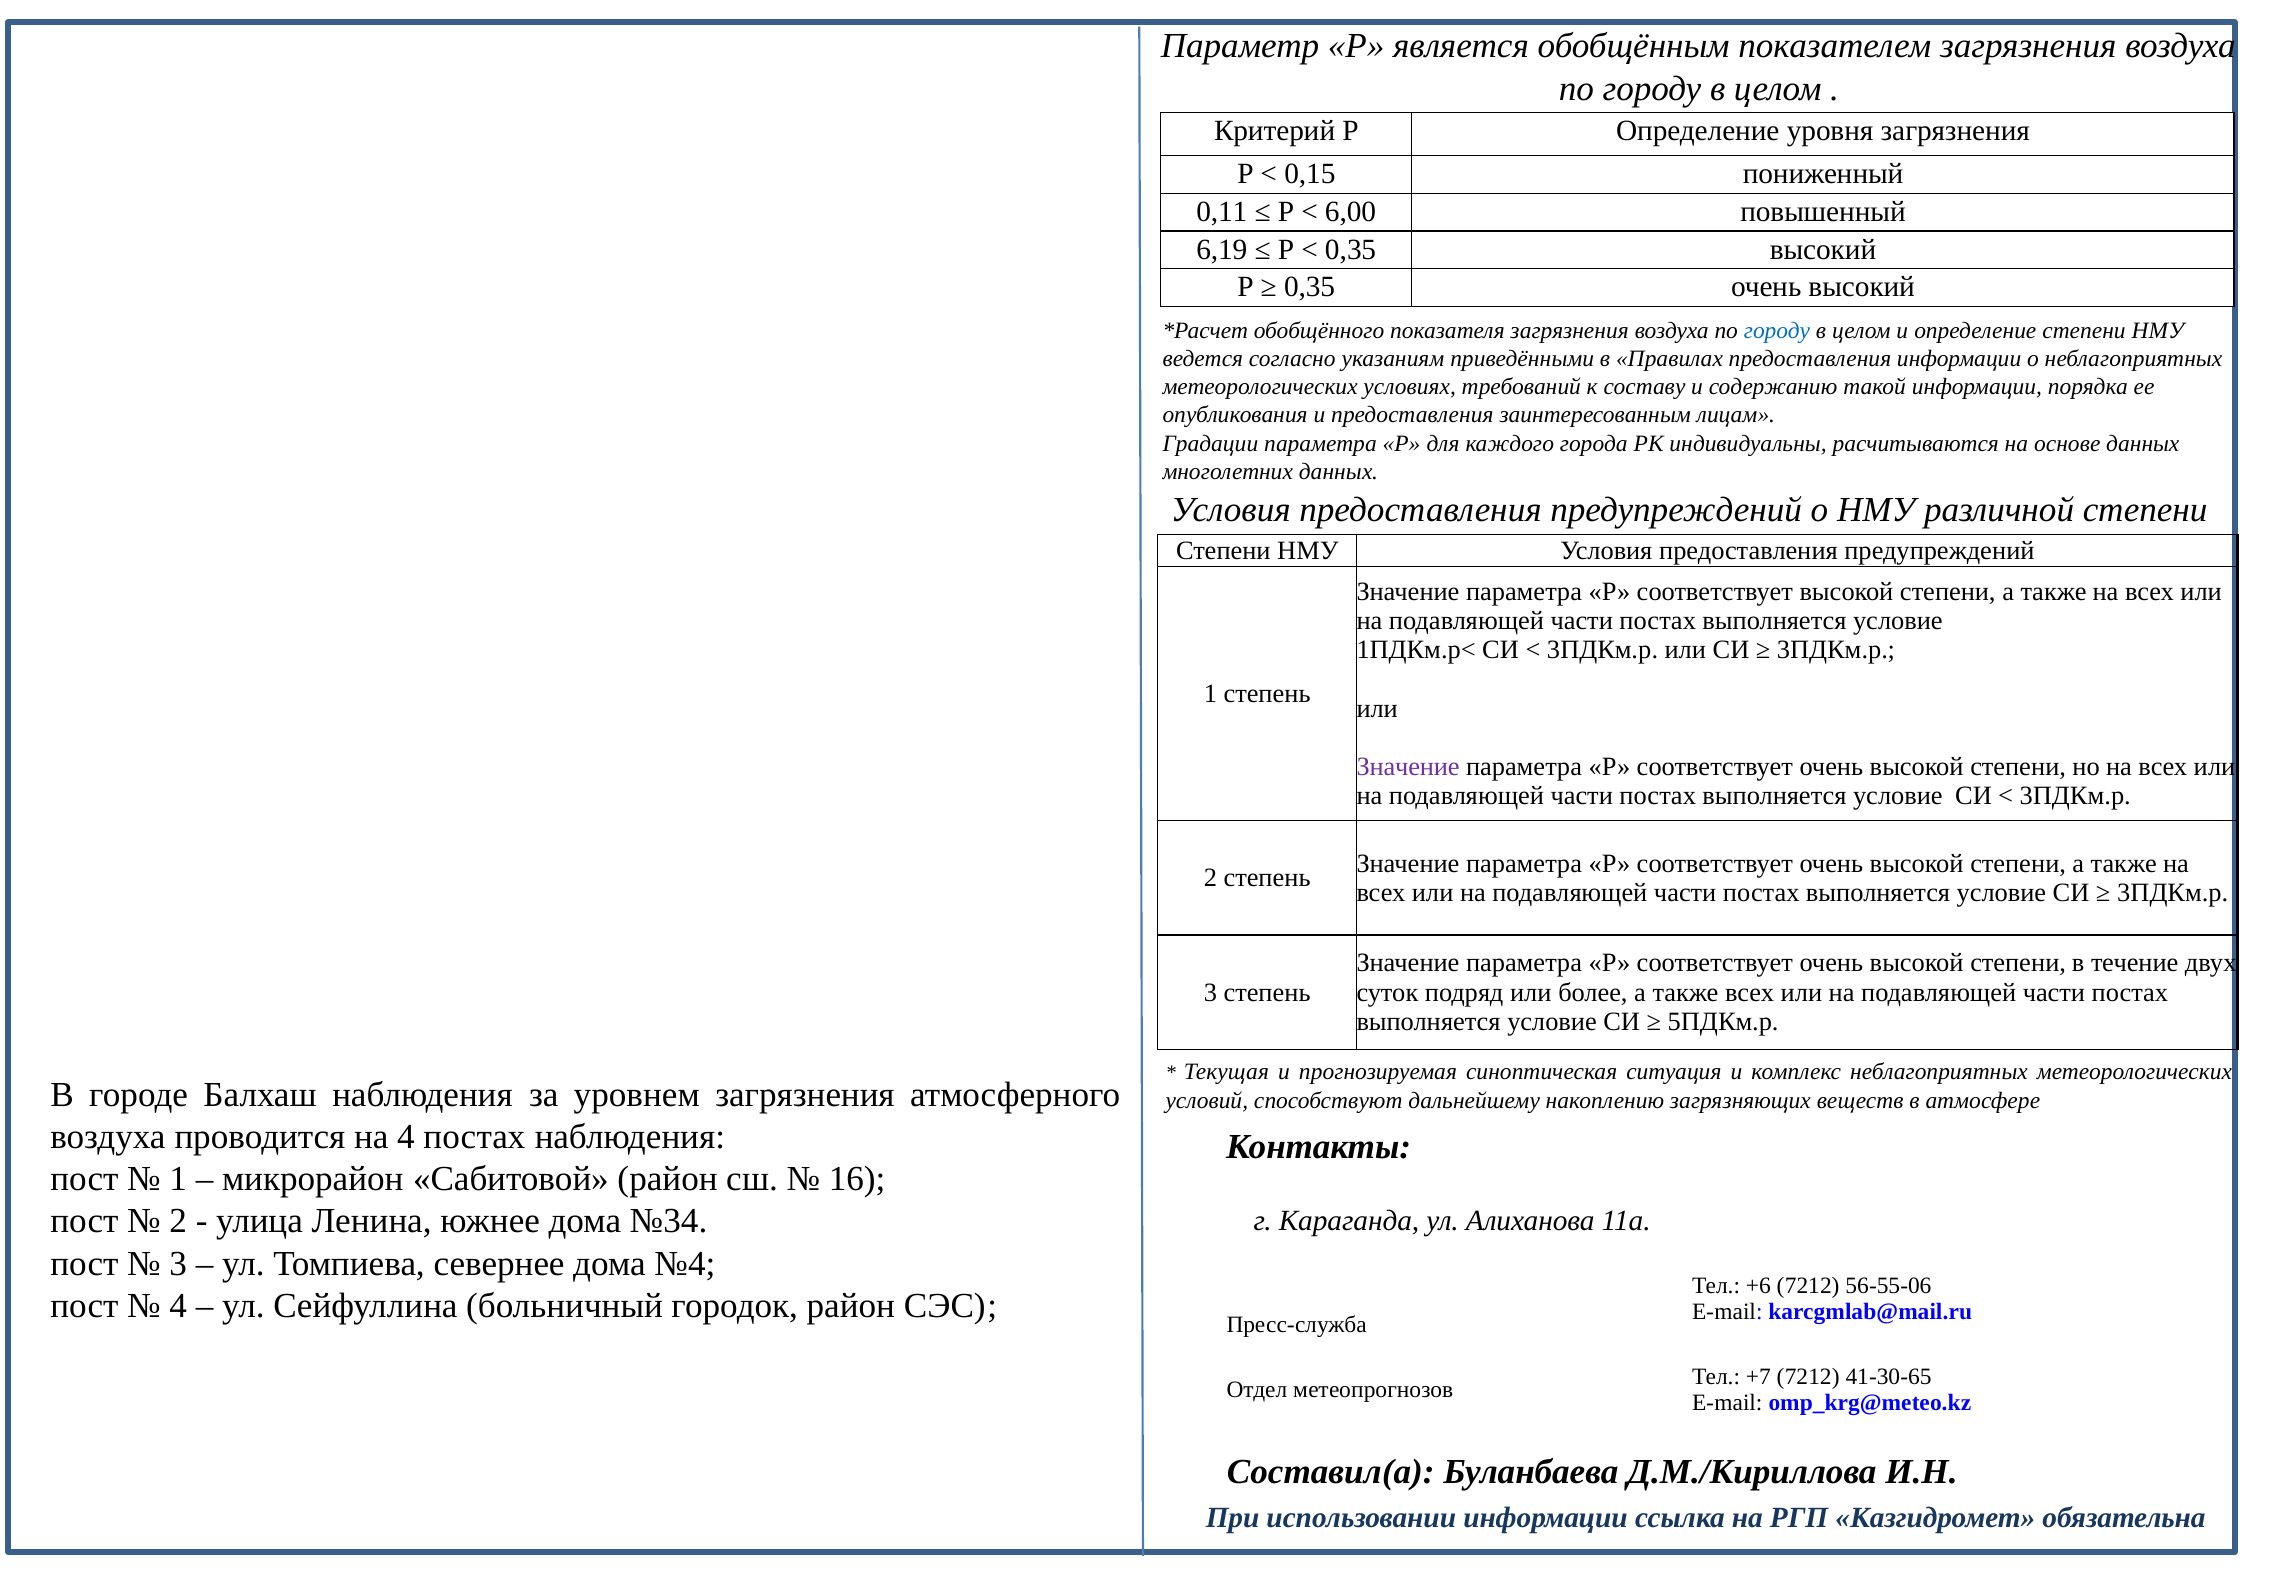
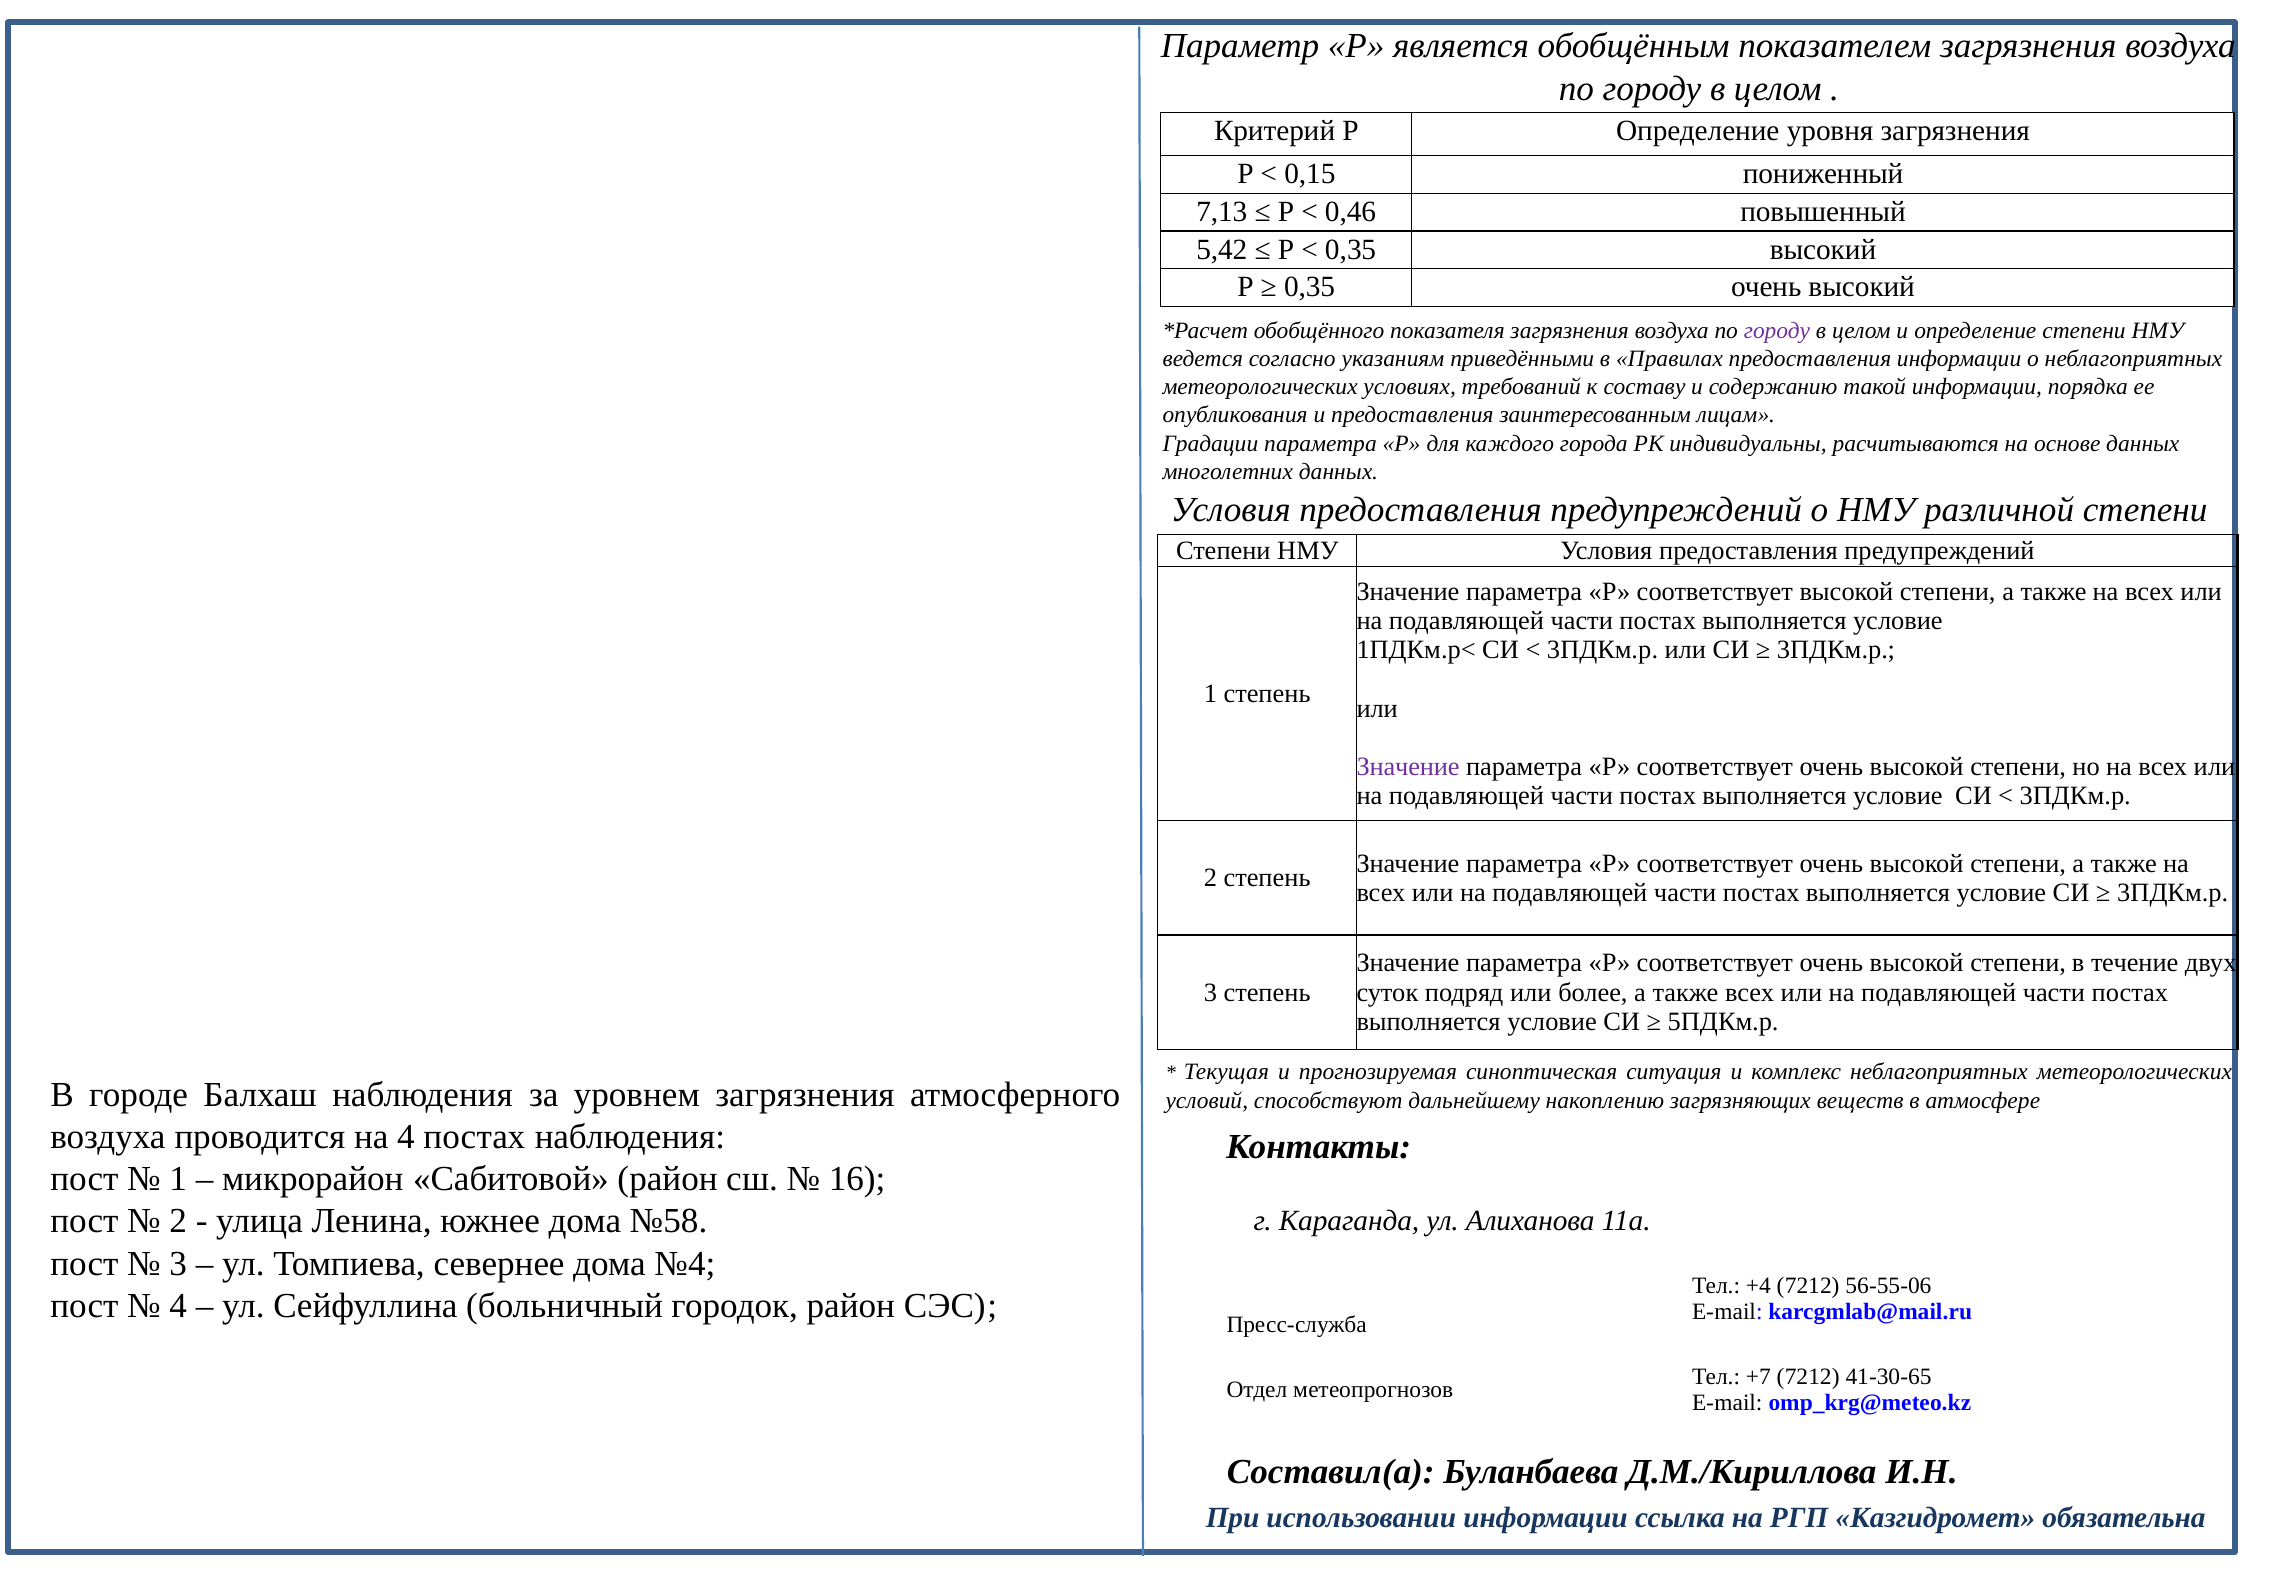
0,11: 0,11 -> 7,13
6,00: 6,00 -> 0,46
6,19: 6,19 -> 5,42
городу at (1777, 331) colour: blue -> purple
№34: №34 -> №58
+6: +6 -> +4
